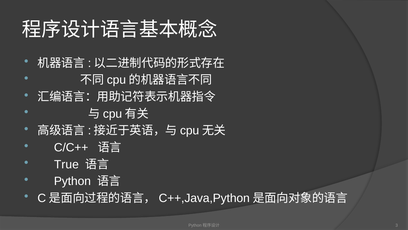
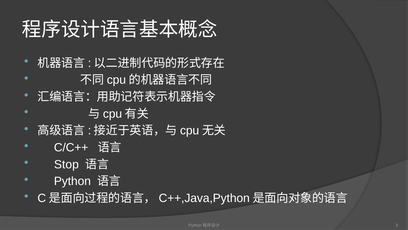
True: True -> Stop
